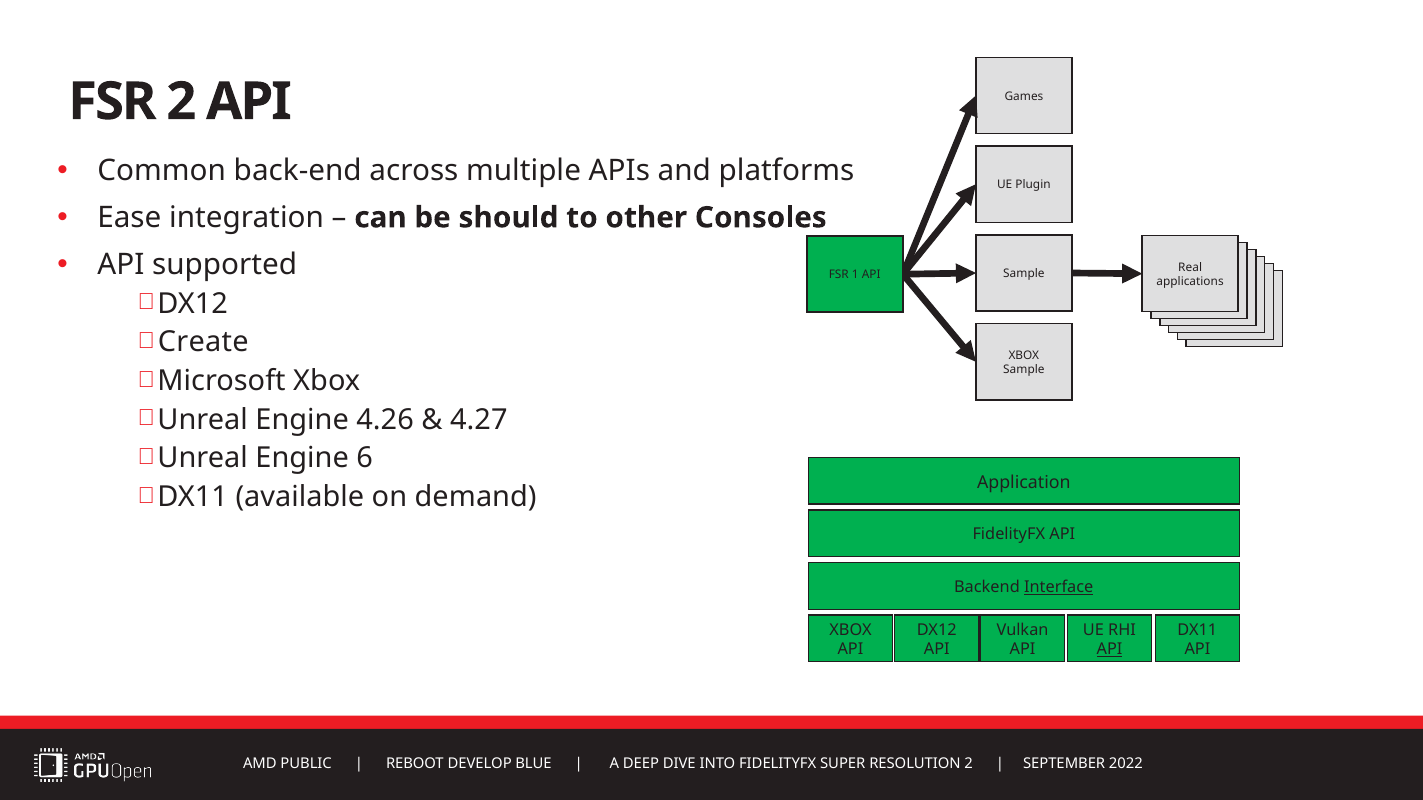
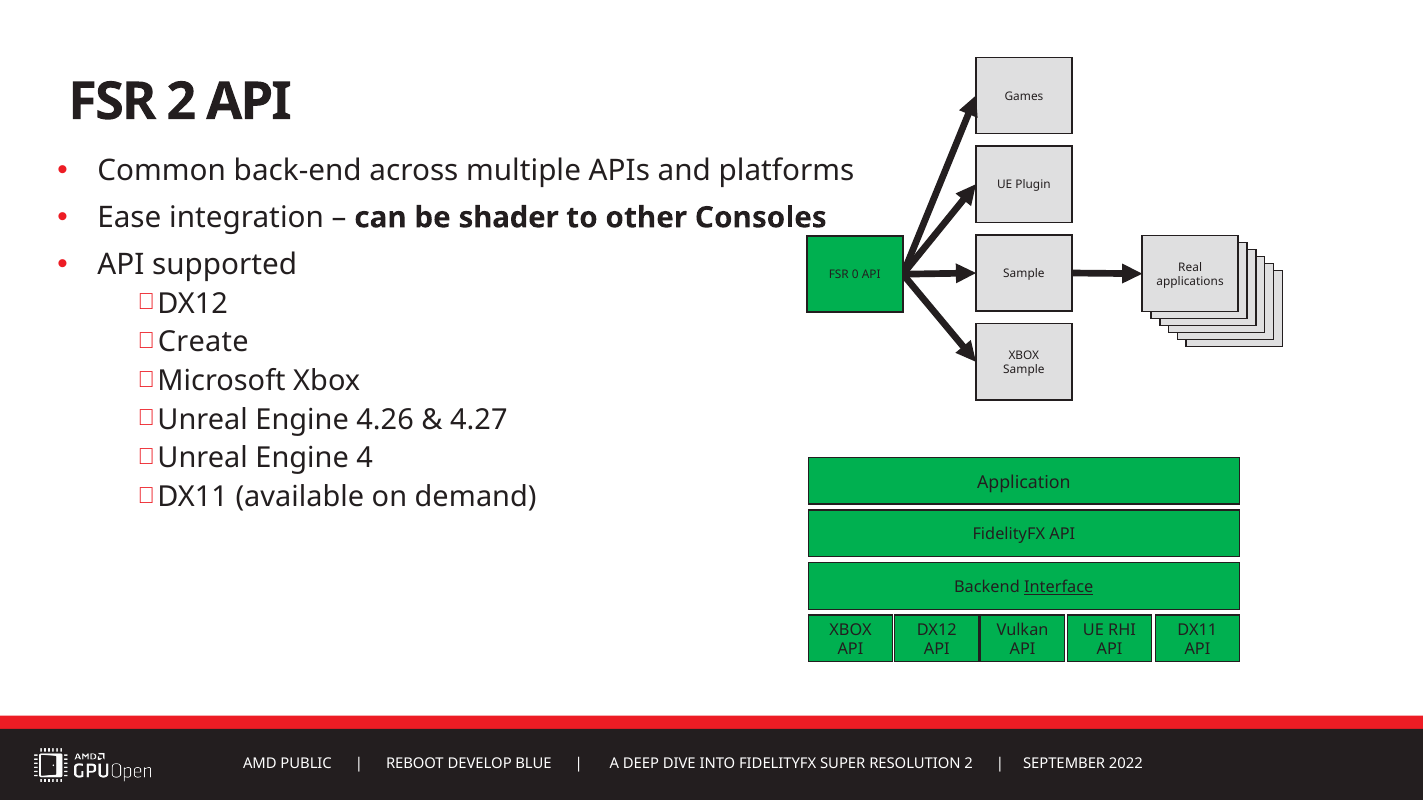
should: should -> shader
1: 1 -> 0
6: 6 -> 4
API at (1110, 650) underline: present -> none
